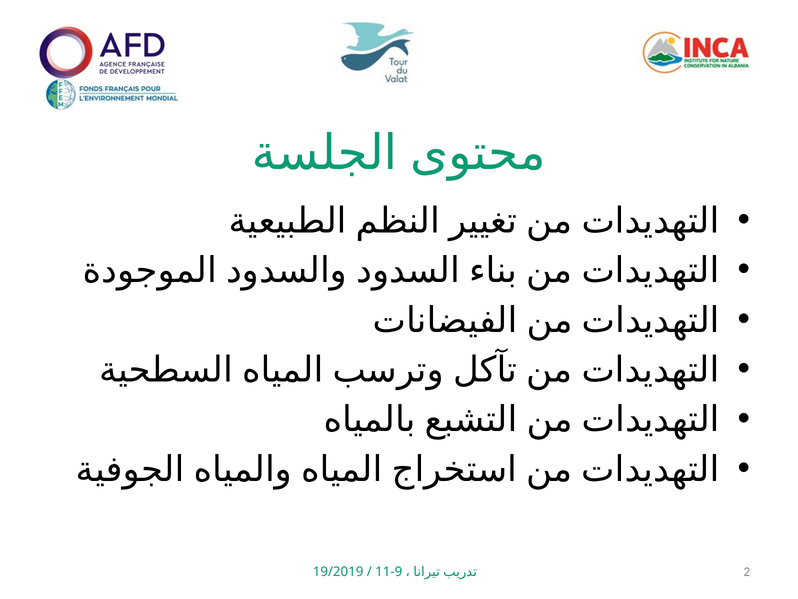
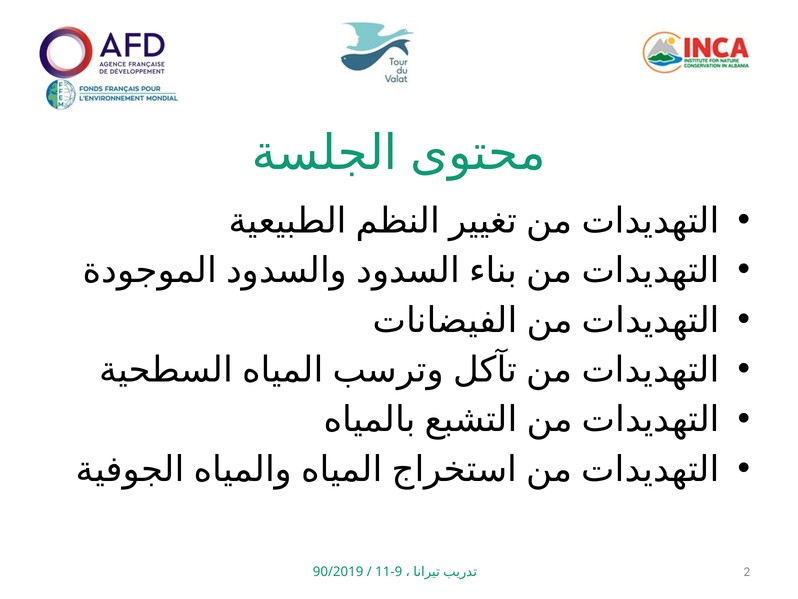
19/2019: 19/2019 -> 90/2019
